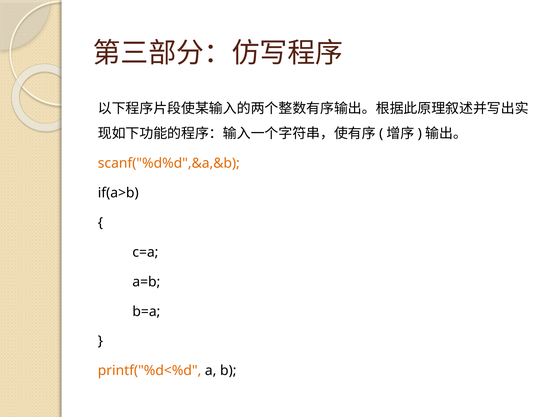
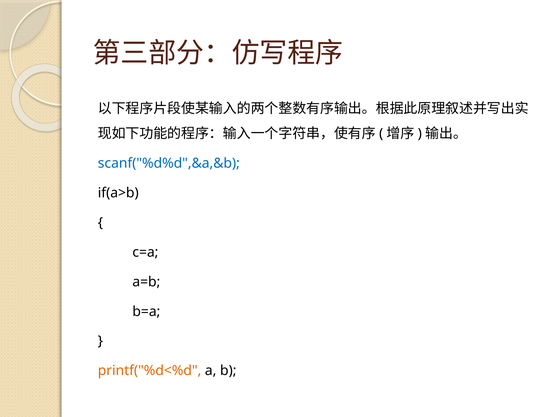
scanf("%d%d",&a,&b colour: orange -> blue
